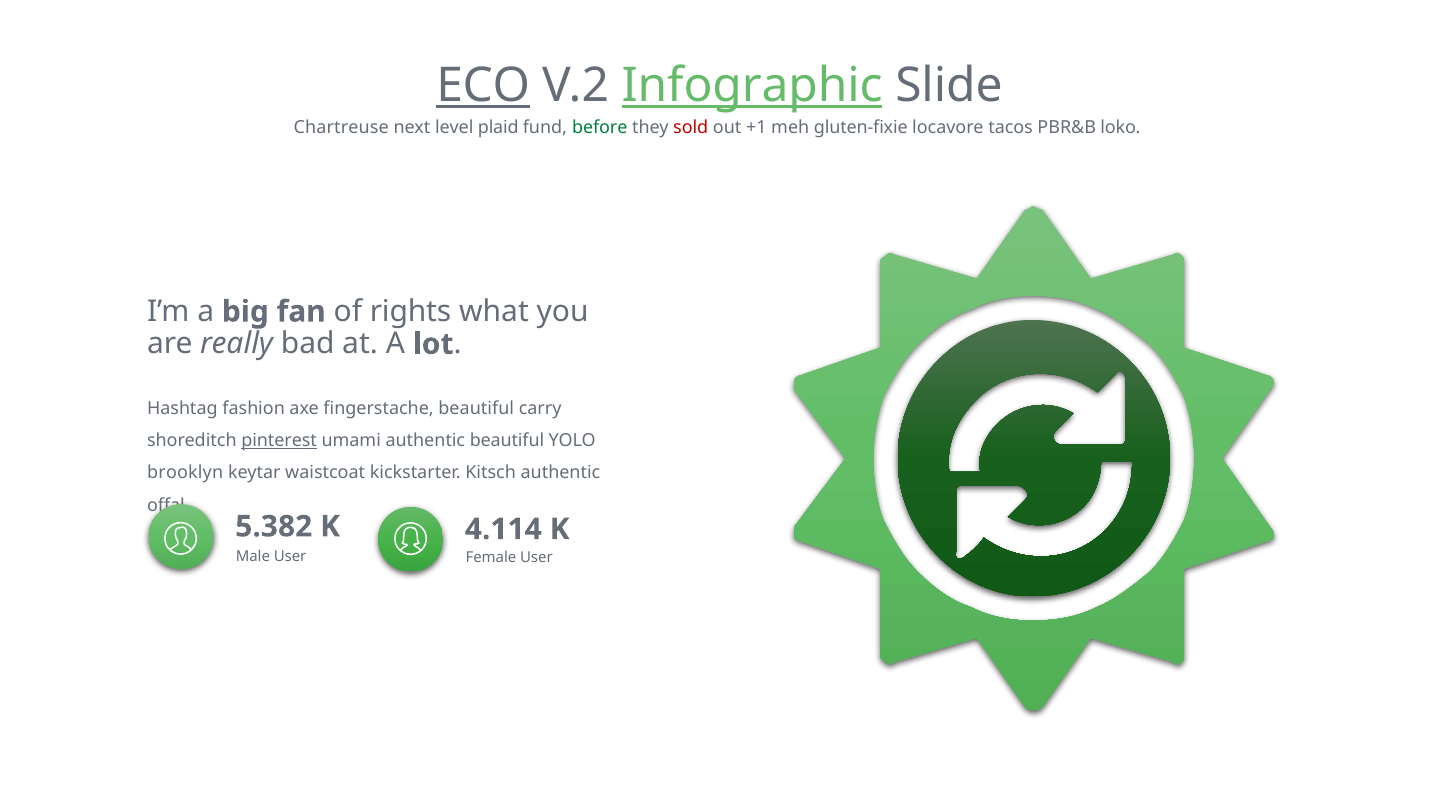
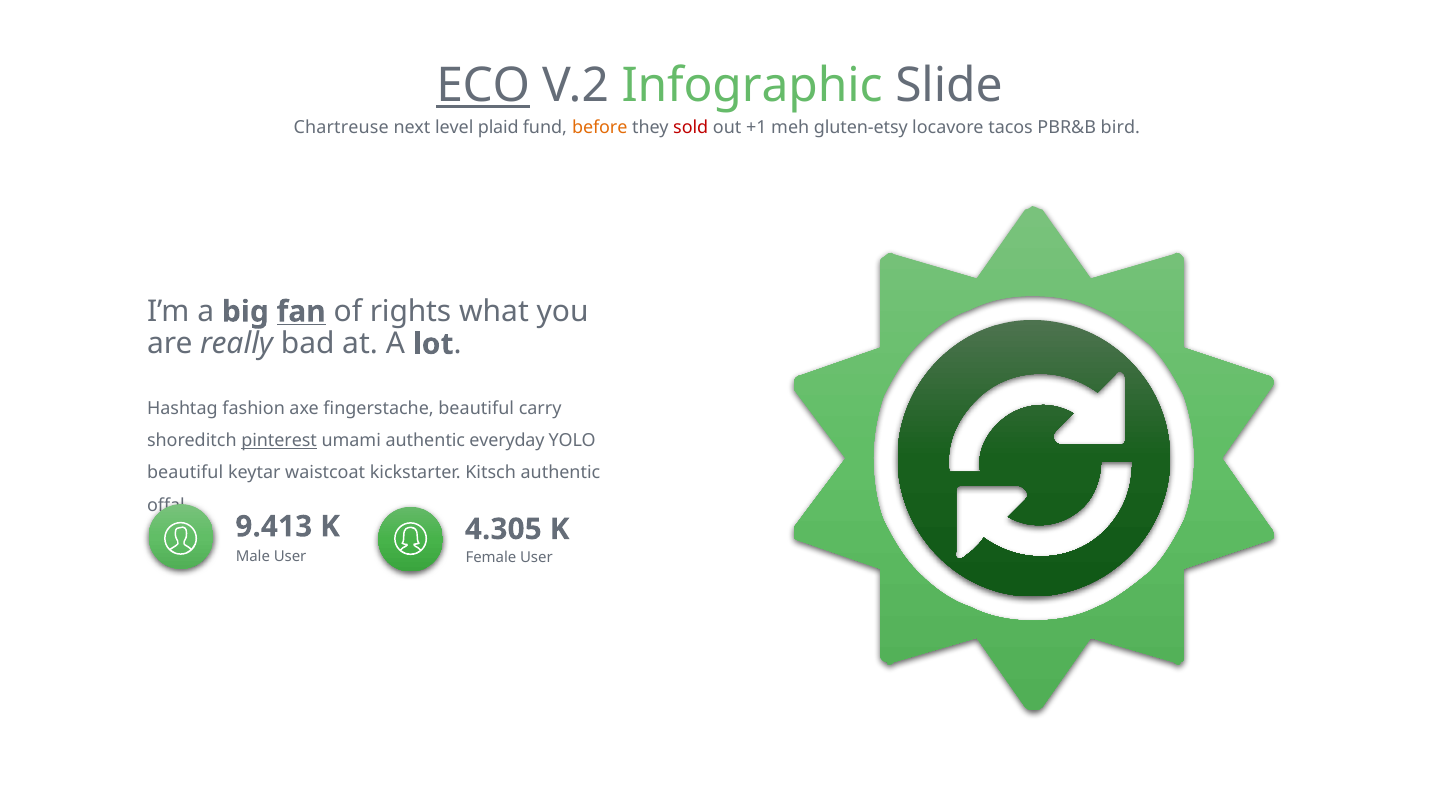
Infographic underline: present -> none
before colour: green -> orange
gluten-fixie: gluten-fixie -> gluten-etsy
loko: loko -> bird
fan underline: none -> present
authentic beautiful: beautiful -> everyday
brooklyn at (185, 473): brooklyn -> beautiful
5.382: 5.382 -> 9.413
4.114: 4.114 -> 4.305
